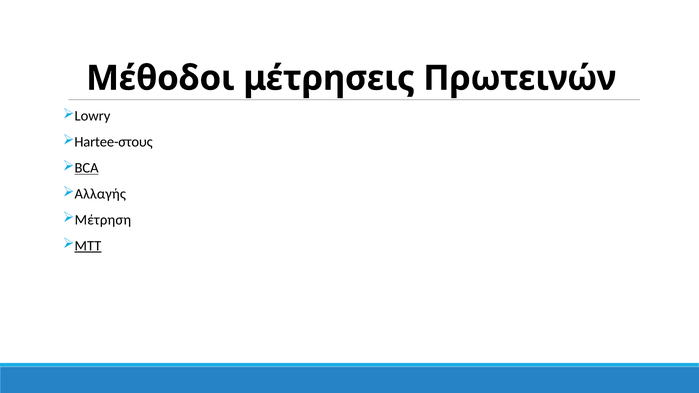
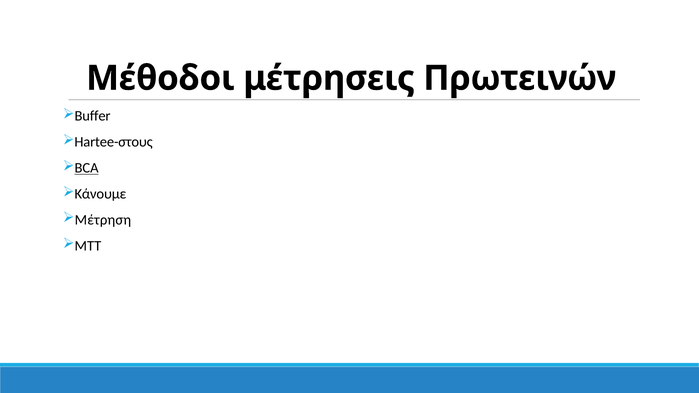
Lowry: Lowry -> Buffer
Αλλαγής: Αλλαγής -> Κάνουμε
MTT underline: present -> none
